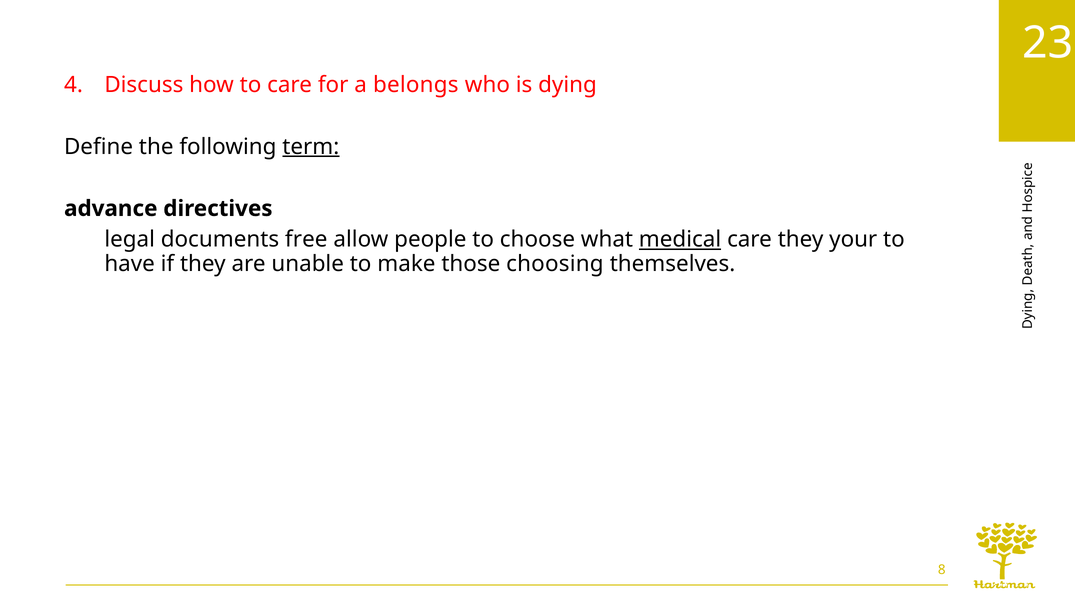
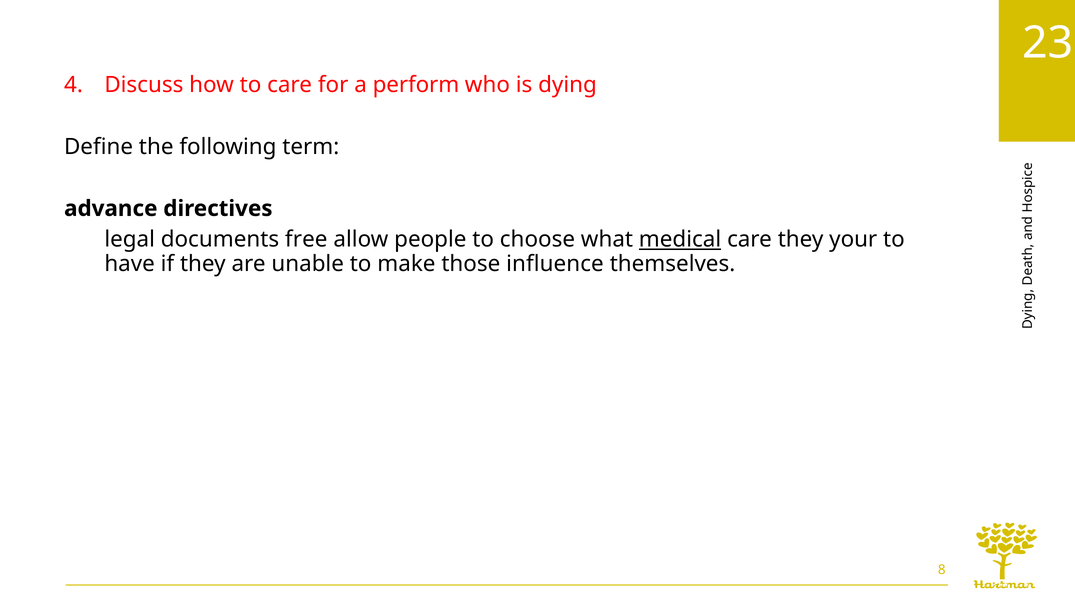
belongs: belongs -> perform
term underline: present -> none
choosing: choosing -> influence
